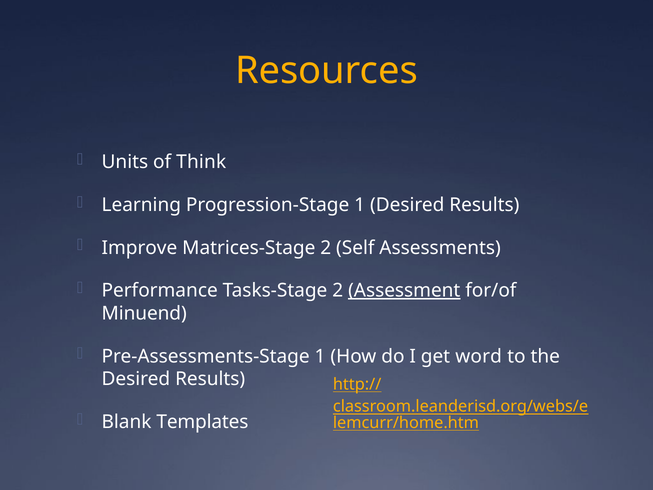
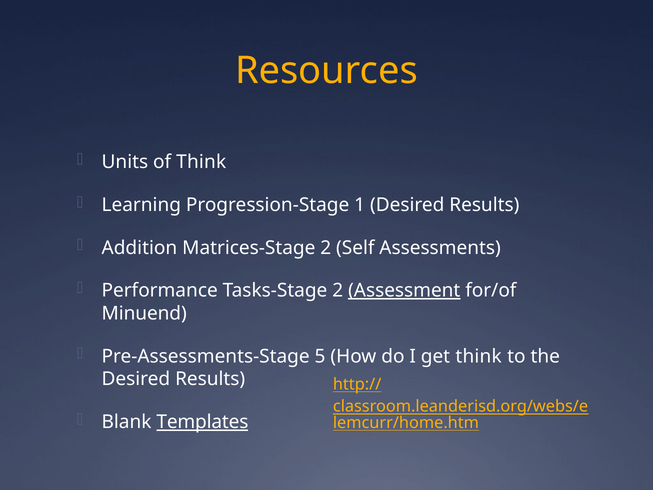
Improve: Improve -> Addition
Pre-Assessments-Stage 1: 1 -> 5
get word: word -> think
Templates underline: none -> present
